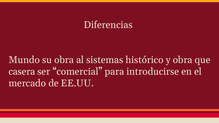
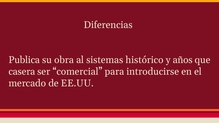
Mundo: Mundo -> Publica
y obra: obra -> años
